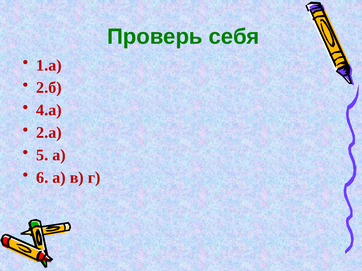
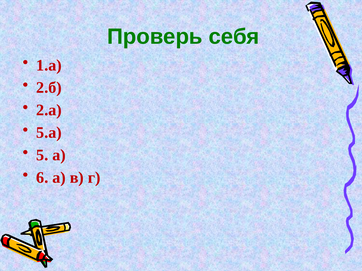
4.а: 4.а -> 2.а
2.а: 2.а -> 5.а
